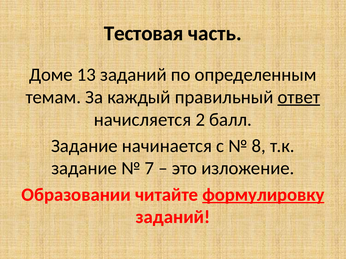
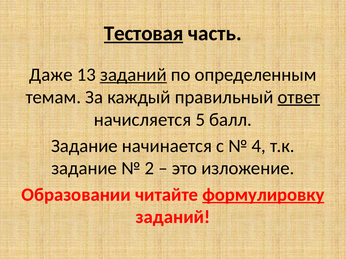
Тестовая underline: none -> present
Доме: Доме -> Даже
заданий at (133, 75) underline: none -> present
2: 2 -> 5
8: 8 -> 4
7: 7 -> 2
